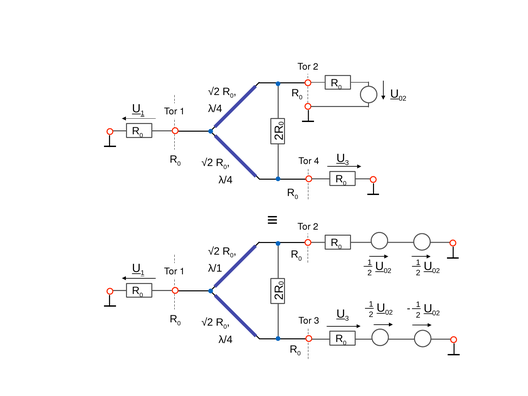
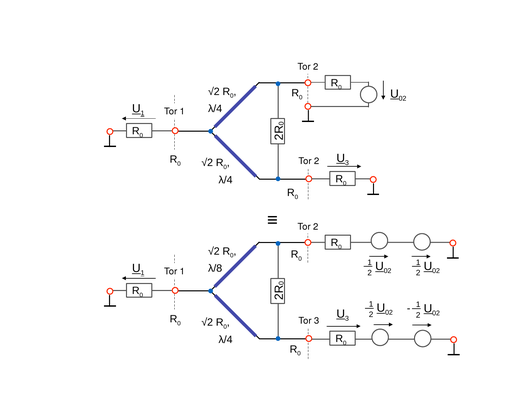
4 at (317, 161): 4 -> 2
λ/1: λ/1 -> λ/8
